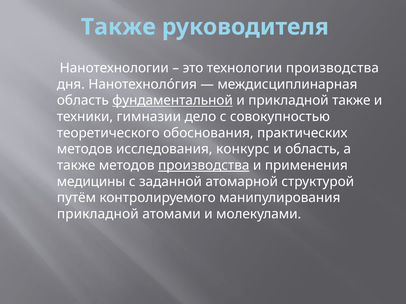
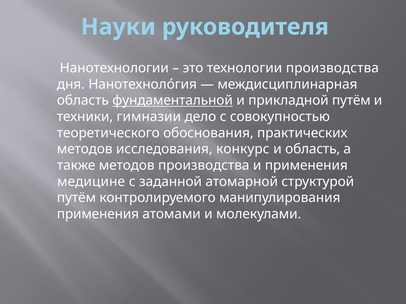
Также at (118, 27): Также -> Науки
прикладной также: также -> путём
производства at (204, 166) underline: present -> none
медицины: медицины -> медицине
прикладной at (98, 214): прикладной -> применения
